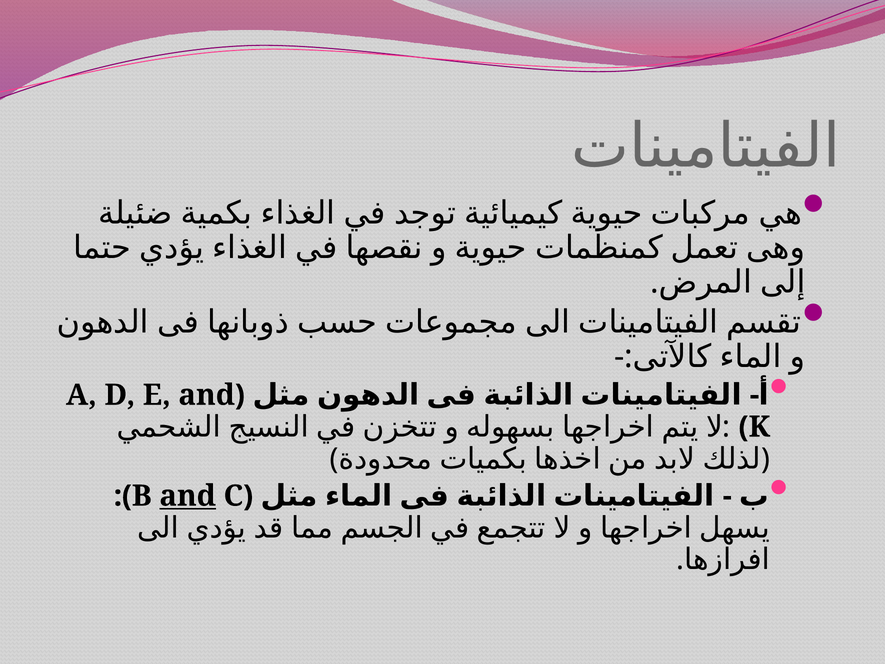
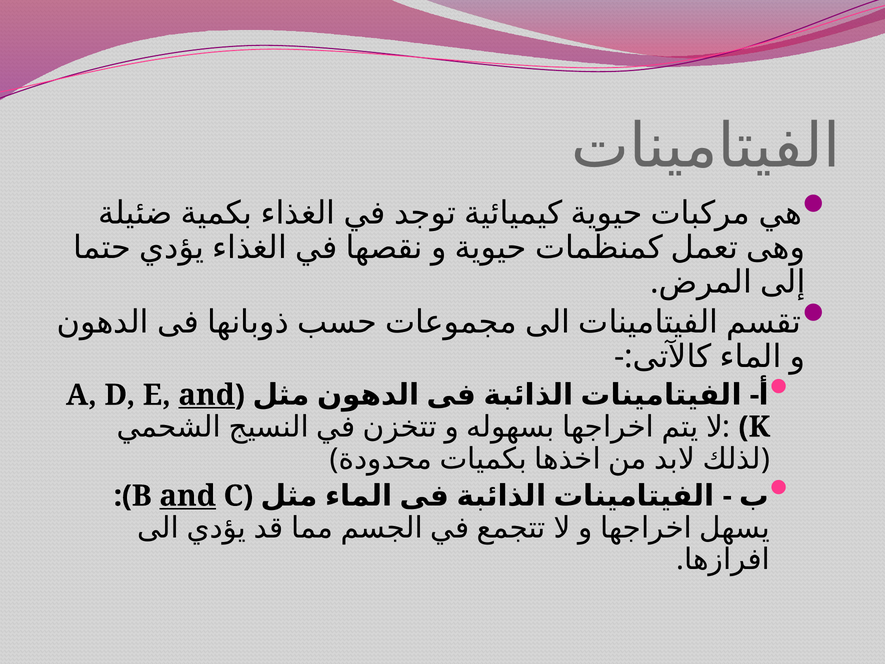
and at (207, 395) underline: none -> present
